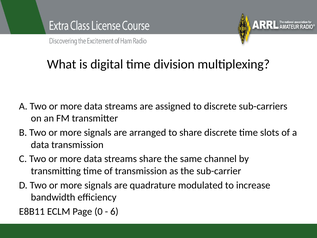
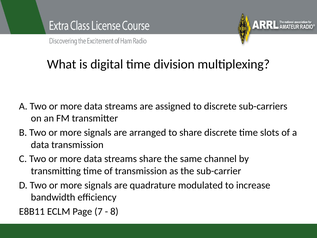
0: 0 -> 7
6: 6 -> 8
